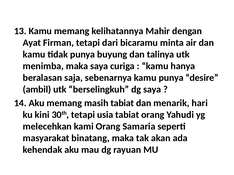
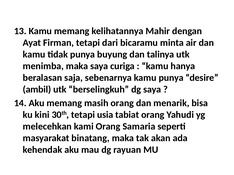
masih tabiat: tabiat -> orang
hari: hari -> bisa
